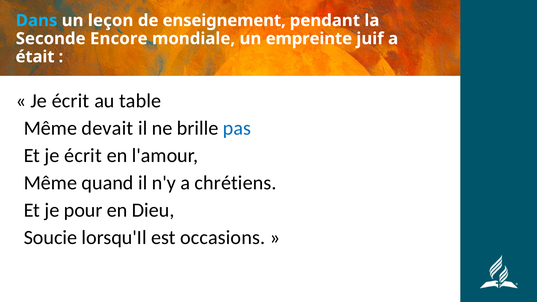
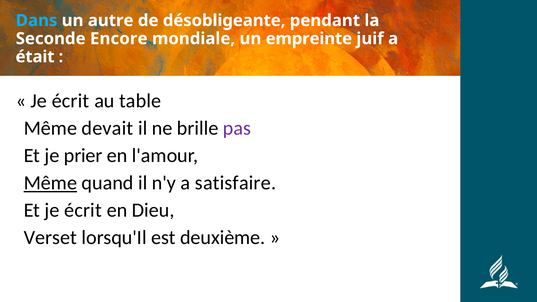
leçon: leçon -> autre
enseignement: enseignement -> désobligeante
pas colour: blue -> purple
Et je écrit: écrit -> prier
Même at (50, 183) underline: none -> present
chrétiens: chrétiens -> satisfaire
Et je pour: pour -> écrit
Soucie: Soucie -> Verset
occasions: occasions -> deuxième
